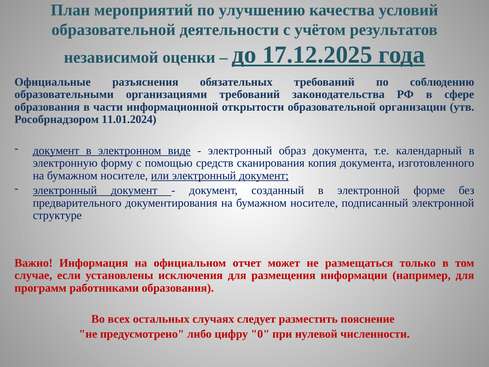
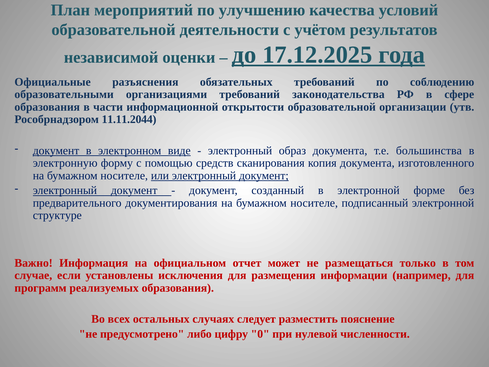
11.01.2024: 11.01.2024 -> 11.11.2044
календарный: календарный -> большинства
работниками: работниками -> реализуемых
